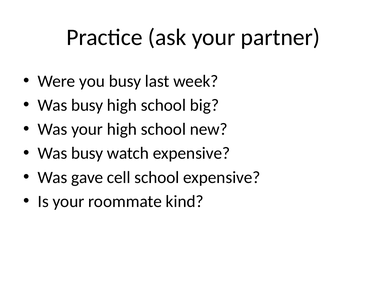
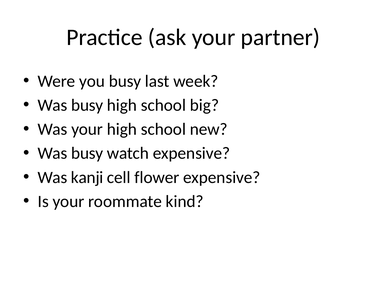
gave: gave -> kanji
cell school: school -> flower
